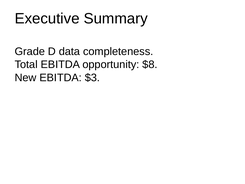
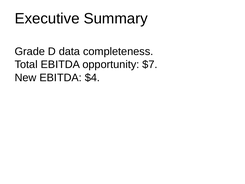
$8: $8 -> $7
$3: $3 -> $4
